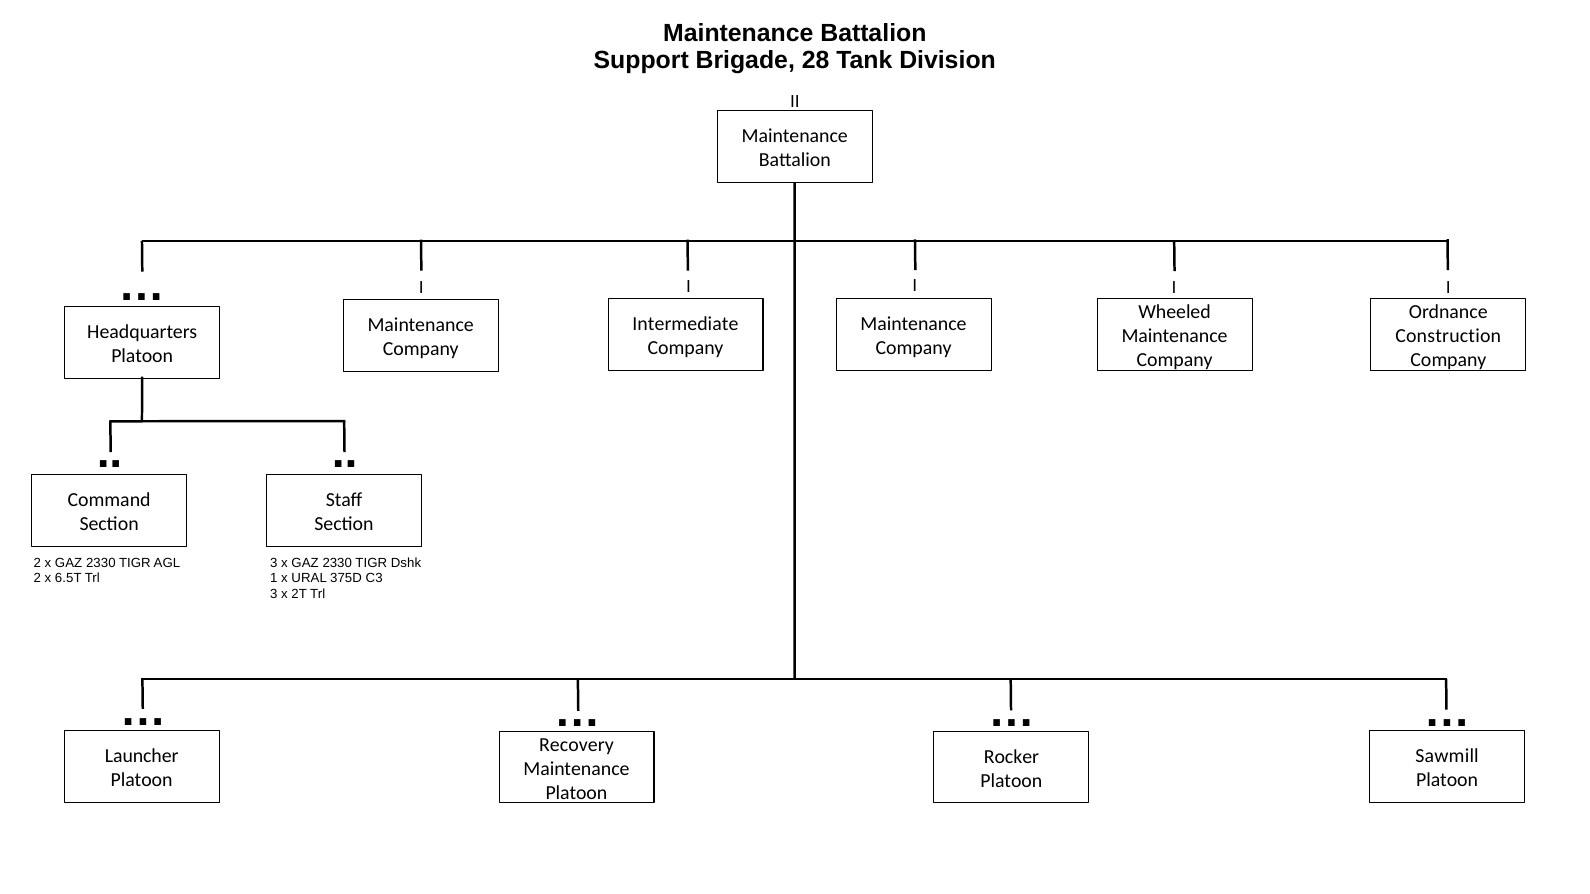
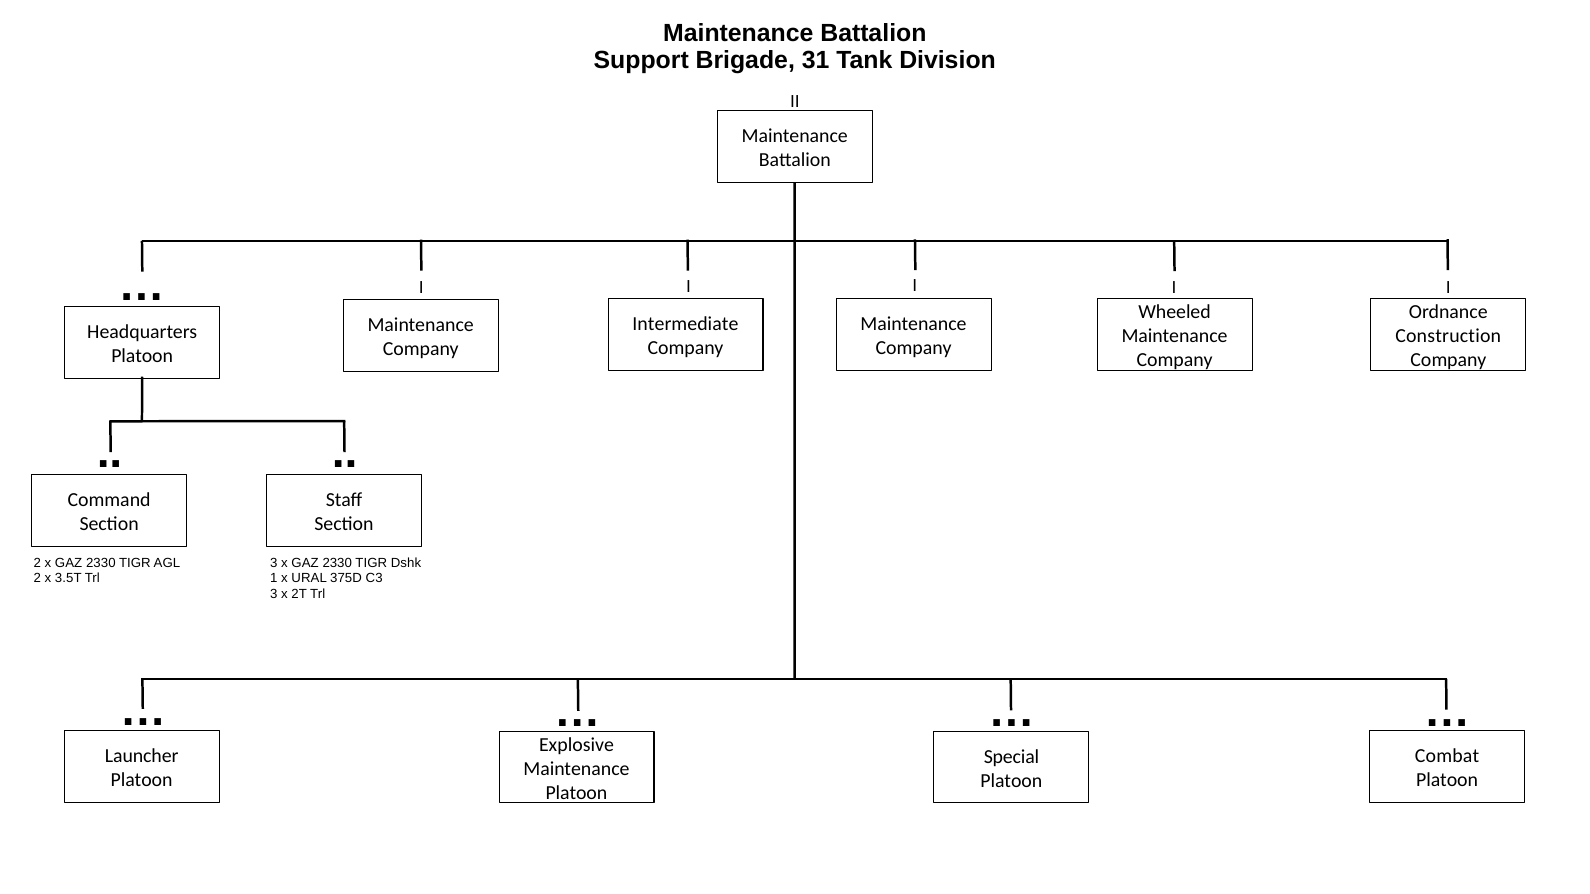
28: 28 -> 31
6.5T: 6.5T -> 3.5T
Recovery: Recovery -> Explosive
Sawmill: Sawmill -> Combat
Rocker: Rocker -> Special
